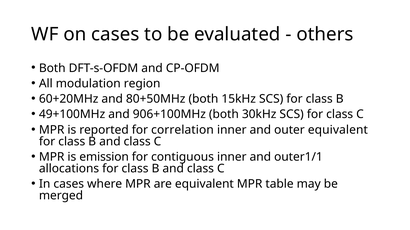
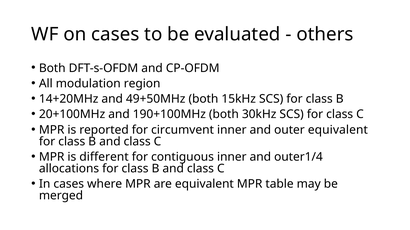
60+20MHz: 60+20MHz -> 14+20MHz
80+50MHz: 80+50MHz -> 49+50MHz
49+100MHz: 49+100MHz -> 20+100MHz
906+100MHz: 906+100MHz -> 190+100MHz
correlation: correlation -> circumvent
emission: emission -> different
outer1/1: outer1/1 -> outer1/4
